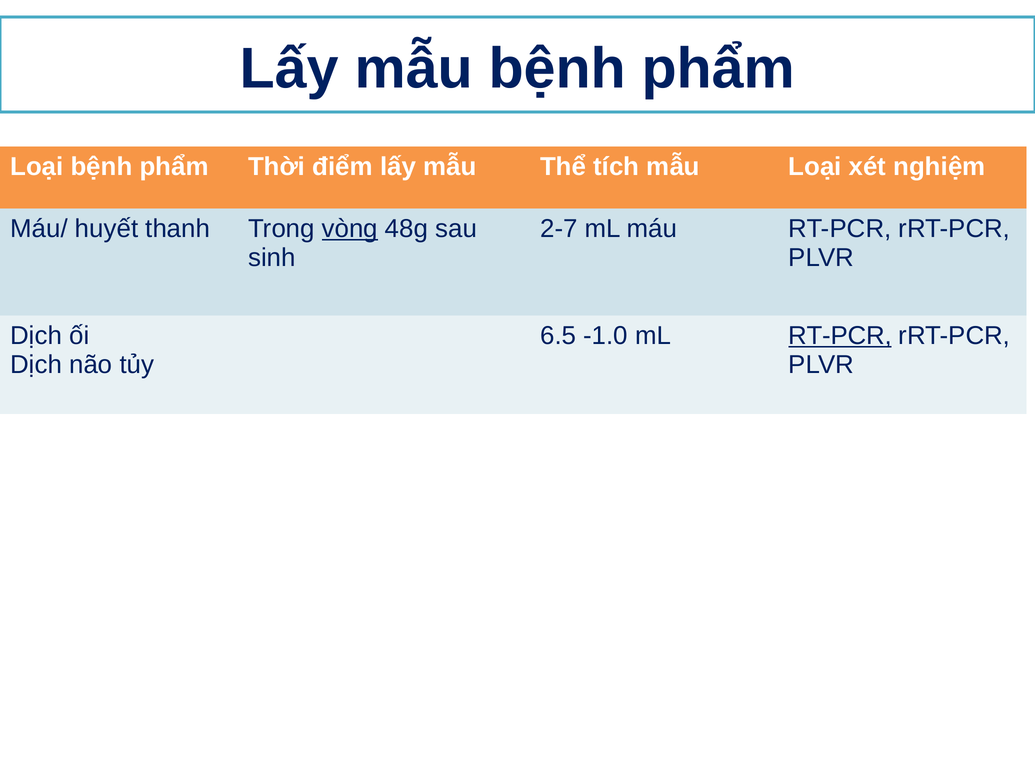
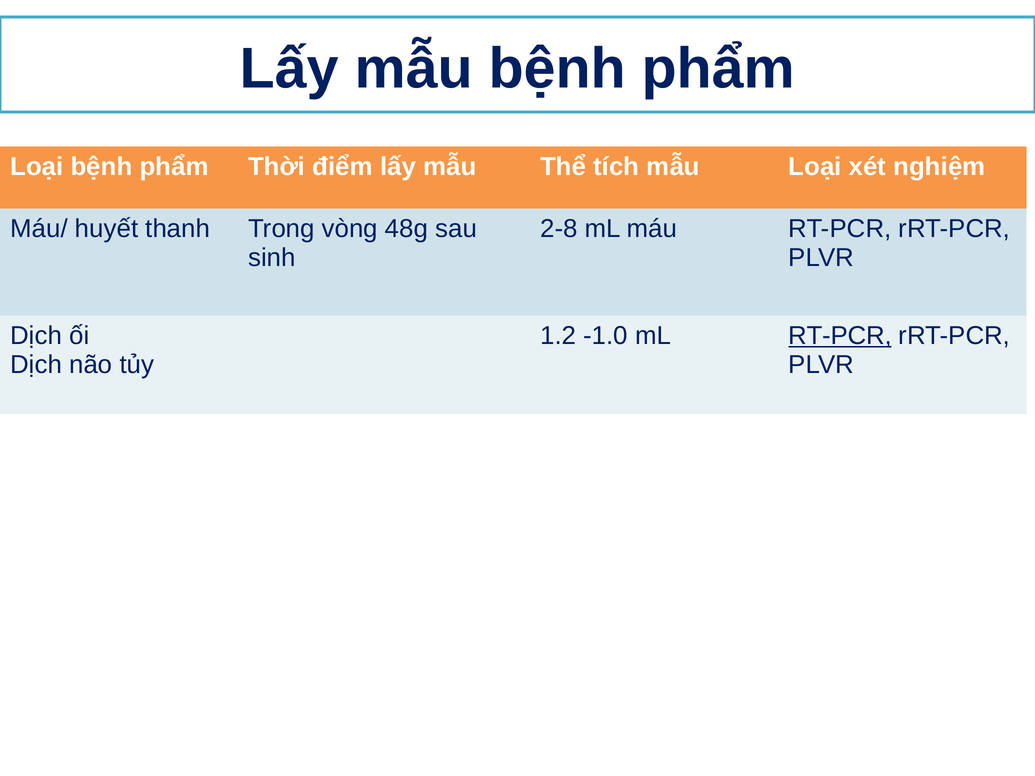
vòng underline: present -> none
2-7: 2-7 -> 2-8
6.5: 6.5 -> 1.2
